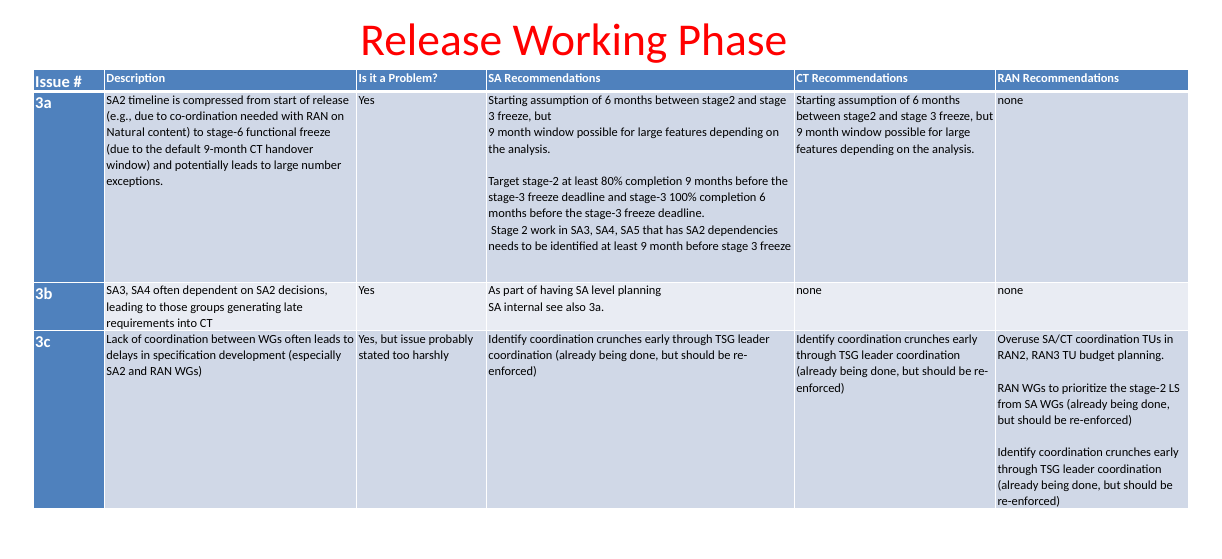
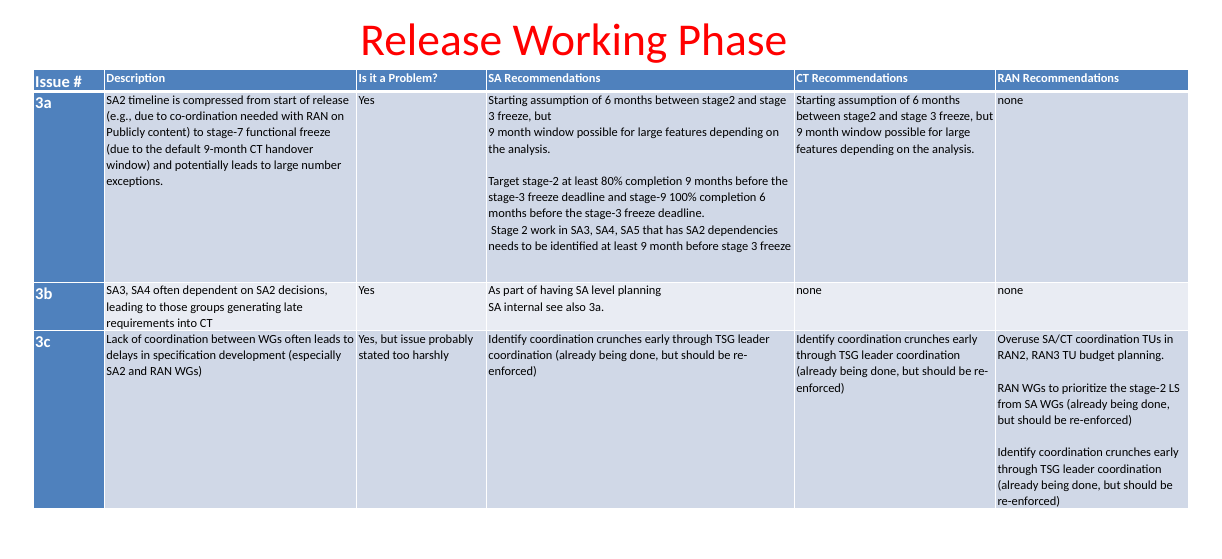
Natural: Natural -> Publicly
stage-6: stage-6 -> stage-7
and stage-3: stage-3 -> stage-9
